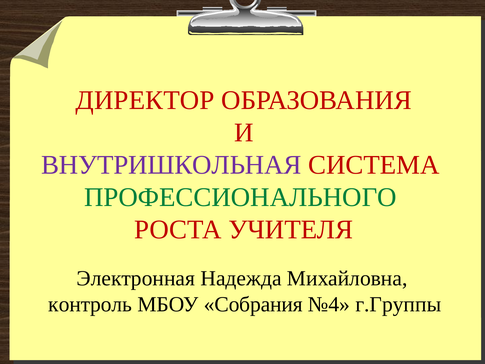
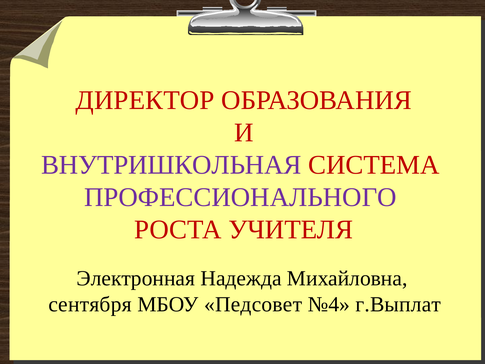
ПРОФЕССИОНАЛЬНОГО colour: green -> purple
контроль: контроль -> сентября
Собрания: Собрания -> Педсовет
г.Группы: г.Группы -> г.Выплат
